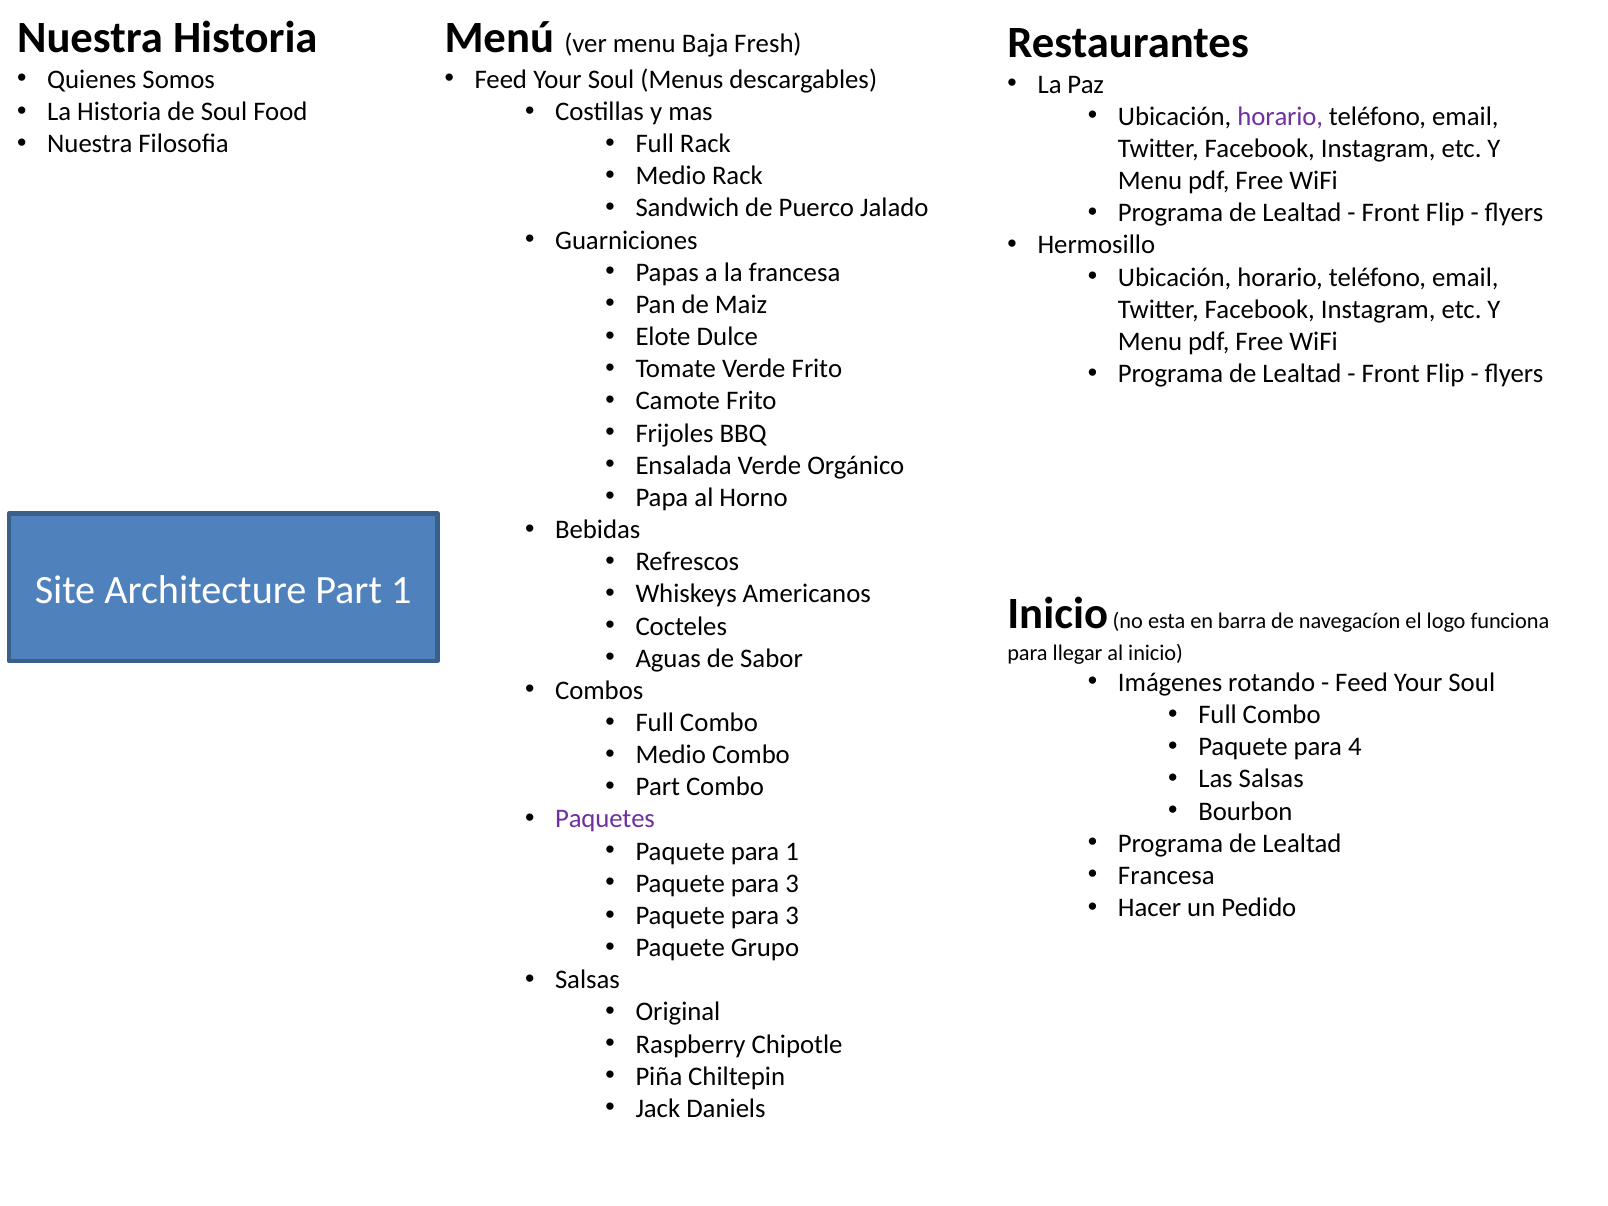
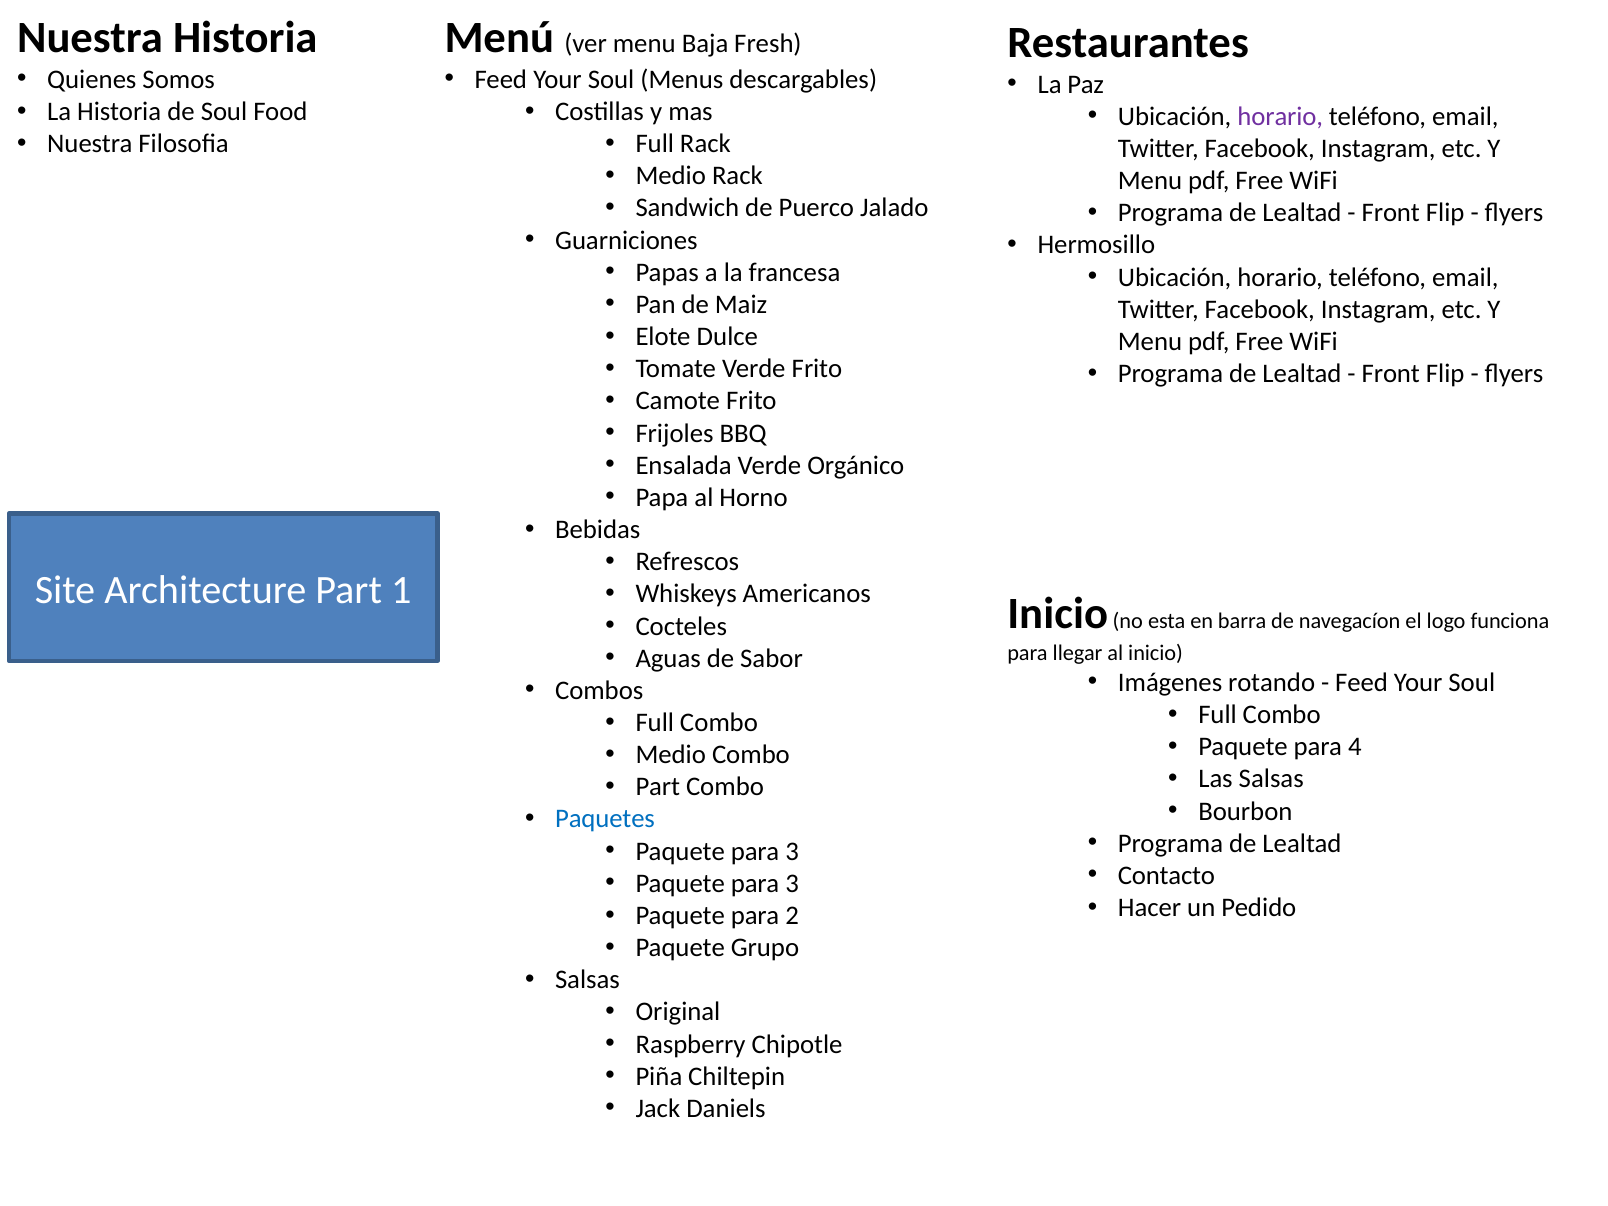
Paquetes colour: purple -> blue
1 at (792, 851): 1 -> 3
Francesa at (1166, 876): Francesa -> Contacto
3 at (792, 916): 3 -> 2
